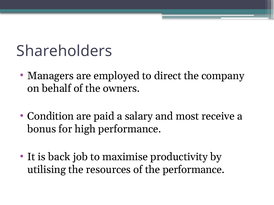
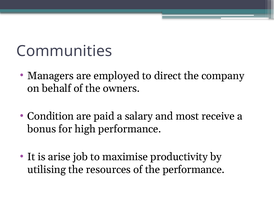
Shareholders: Shareholders -> Communities
back: back -> arise
